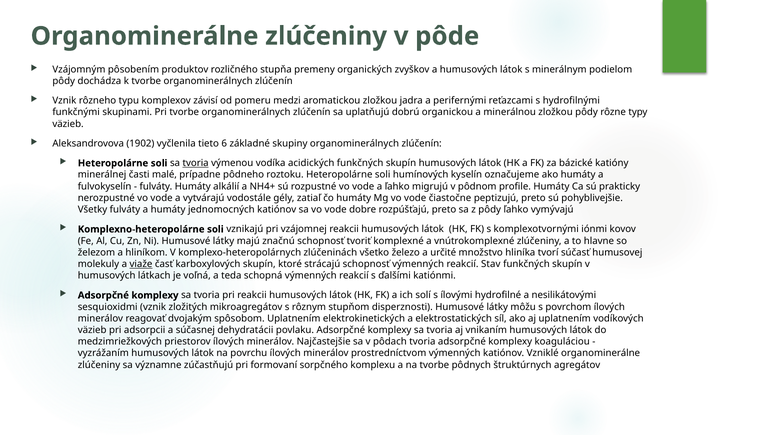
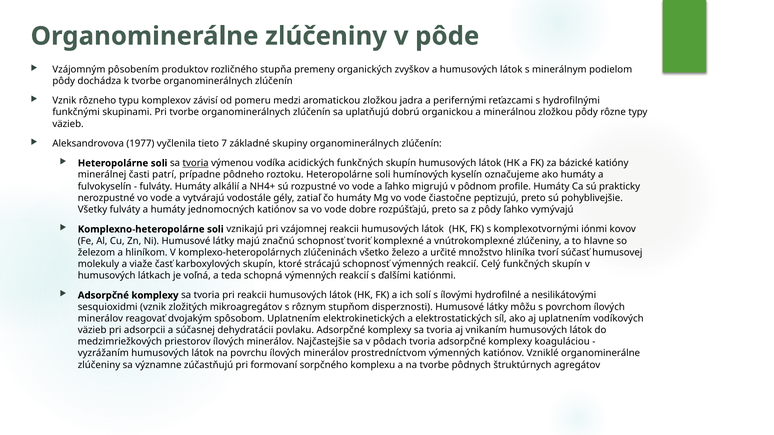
1902: 1902 -> 1977
6: 6 -> 7
malé: malé -> patrí
viaže underline: present -> none
Stav: Stav -> Celý
